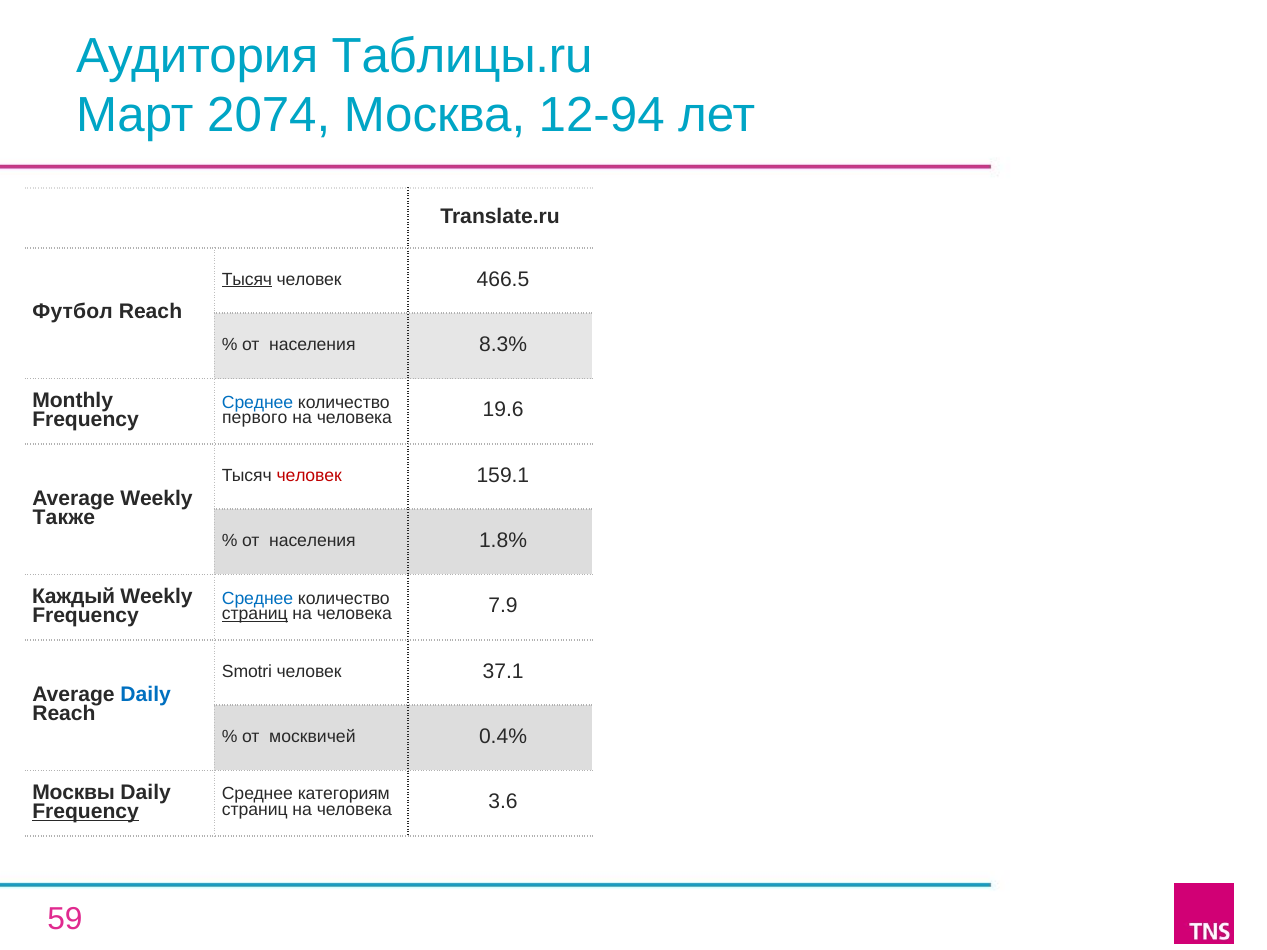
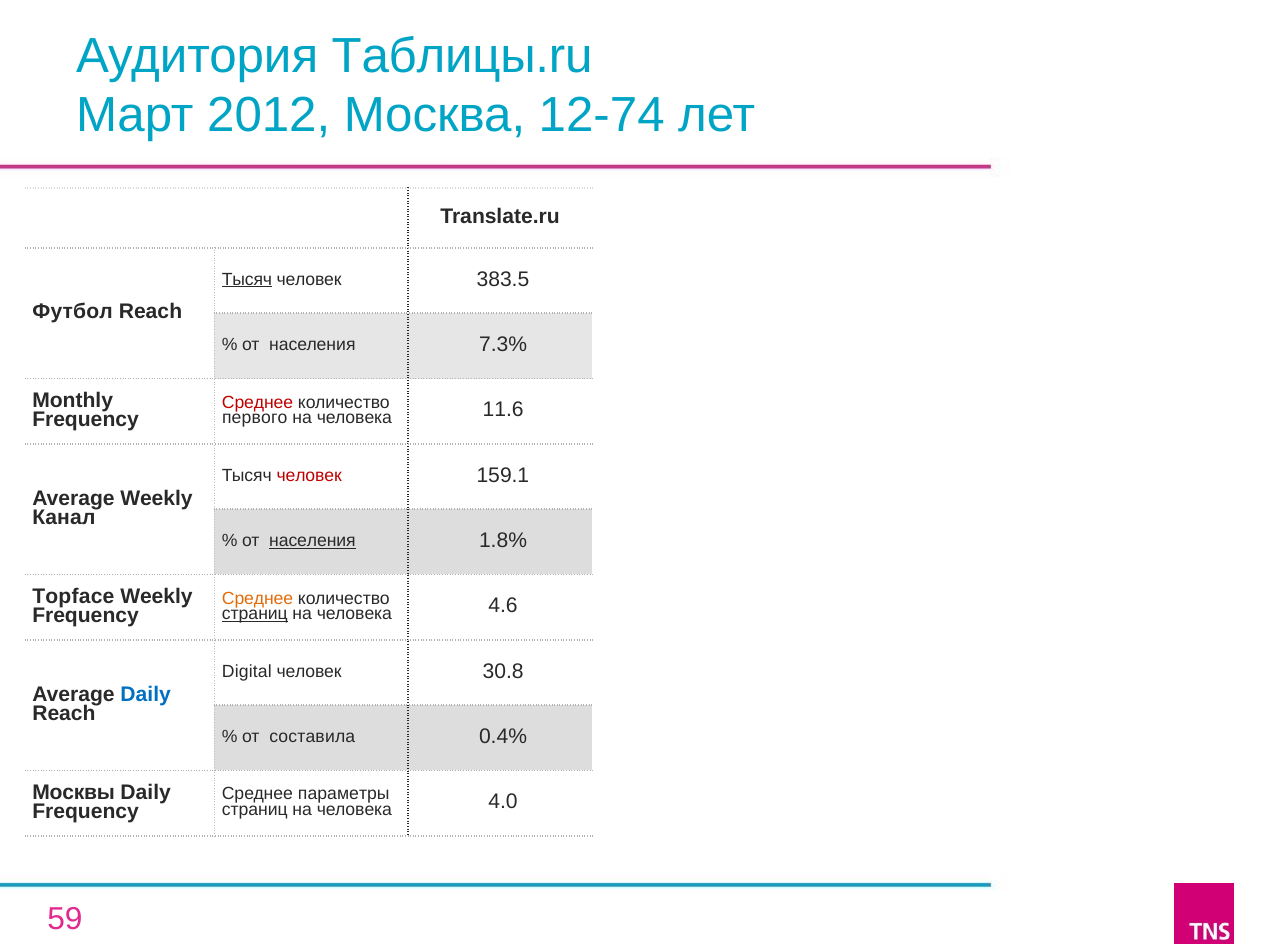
2074: 2074 -> 2012
12-94: 12-94 -> 12-74
466.5: 466.5 -> 383.5
8.3%: 8.3% -> 7.3%
Среднее at (258, 402) colour: blue -> red
19.6: 19.6 -> 11.6
Также: Также -> Канал
населения at (312, 541) underline: none -> present
Каждый: Каждый -> Topface
Среднее at (258, 598) colour: blue -> orange
7.9: 7.9 -> 4.6
Smotri: Smotri -> Digital
37.1: 37.1 -> 30.8
москвичей: москвичей -> составила
категориям: категориям -> параметры
Frequency at (86, 811) underline: present -> none
3.6: 3.6 -> 4.0
